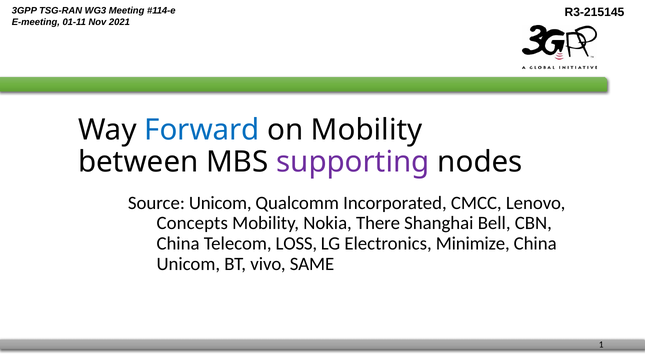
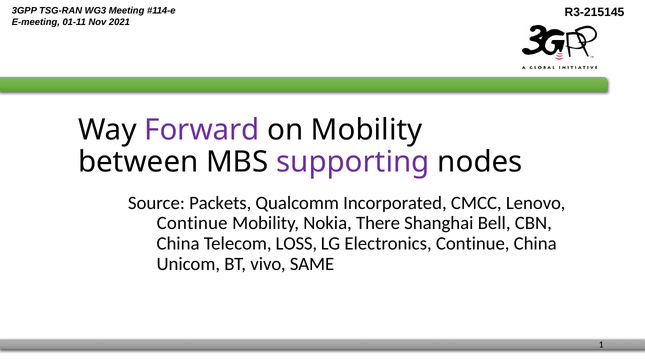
Forward colour: blue -> purple
Source Unicom: Unicom -> Packets
Concepts at (192, 223): Concepts -> Continue
Electronics Minimize: Minimize -> Continue
